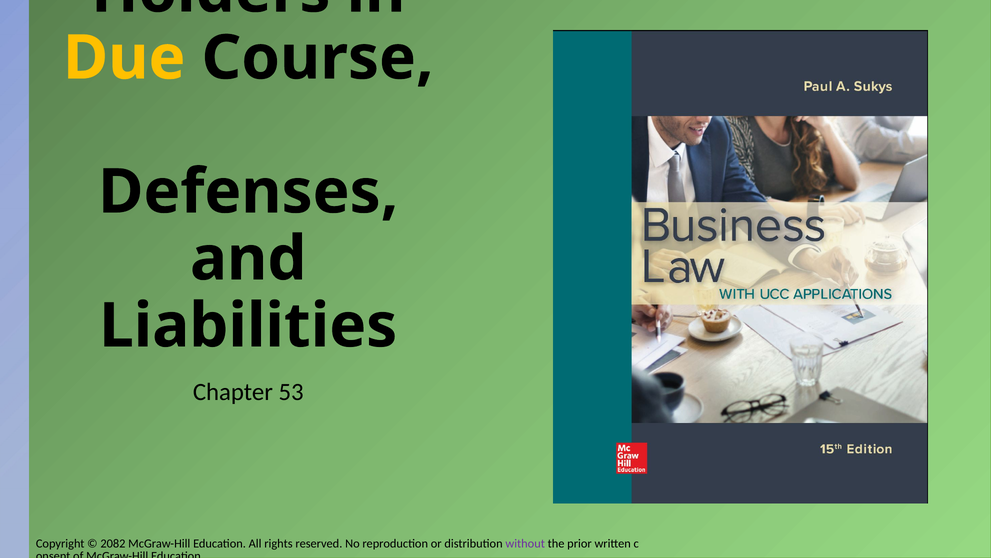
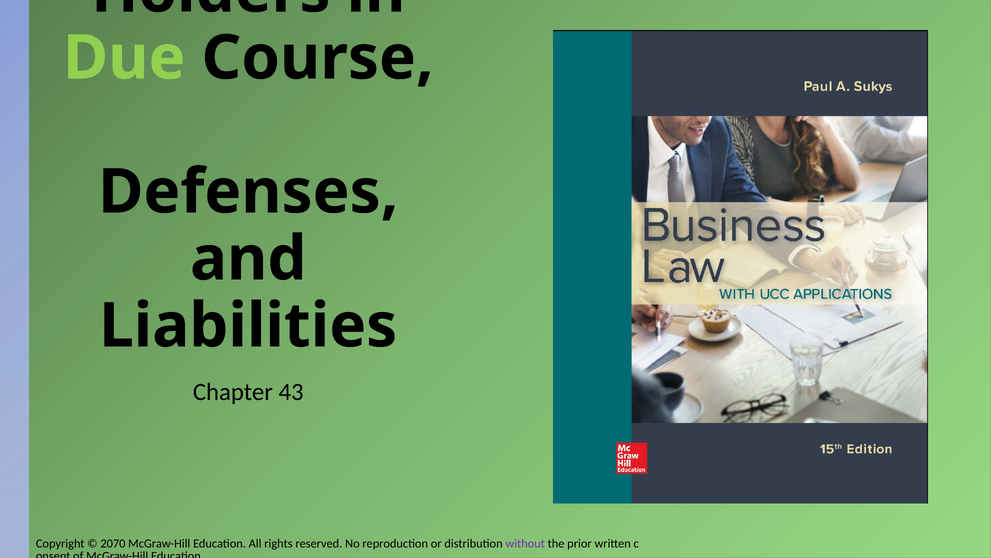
Due colour: yellow -> light green
53: 53 -> 43
2082: 2082 -> 2070
